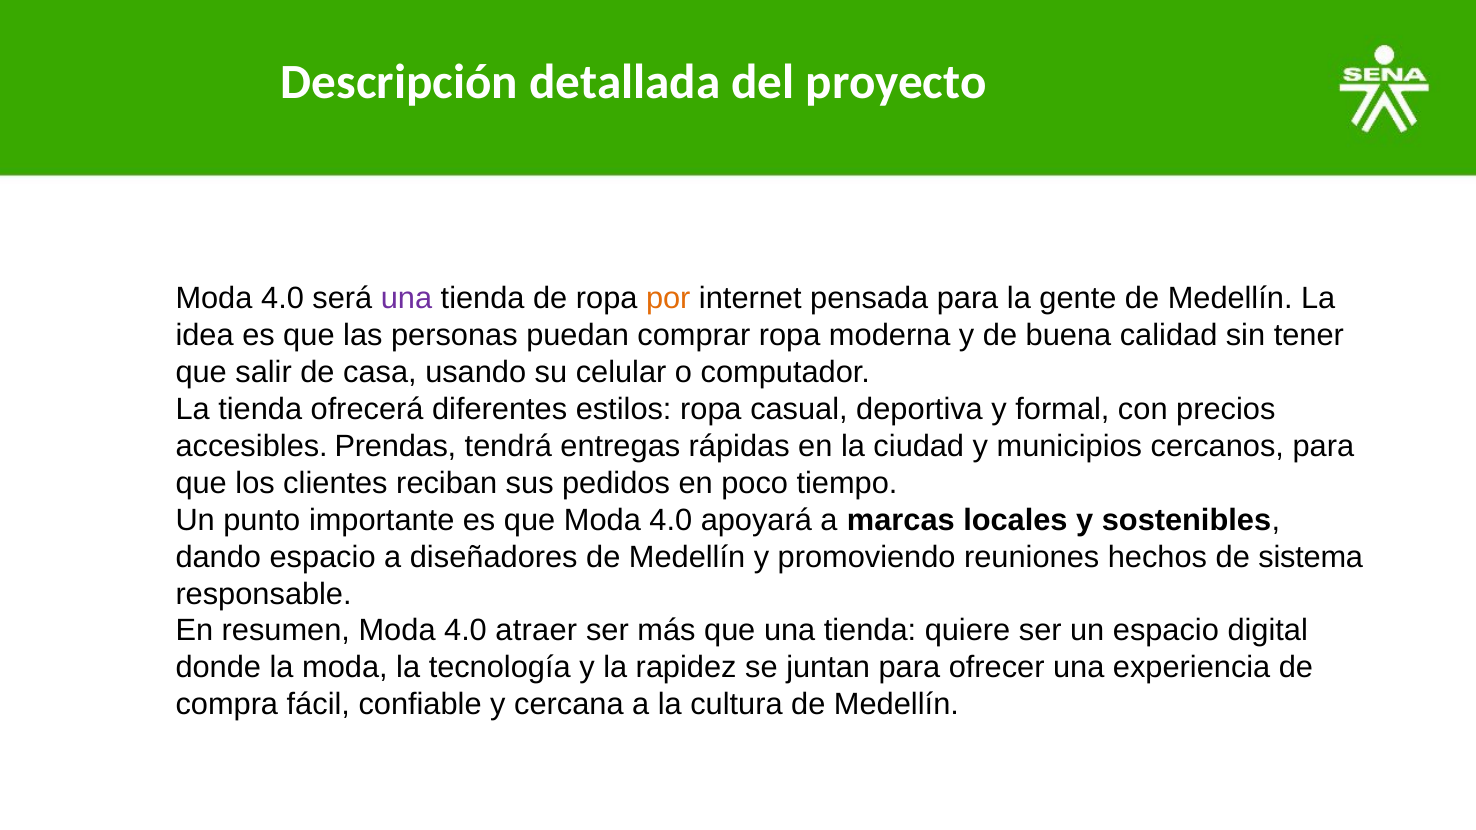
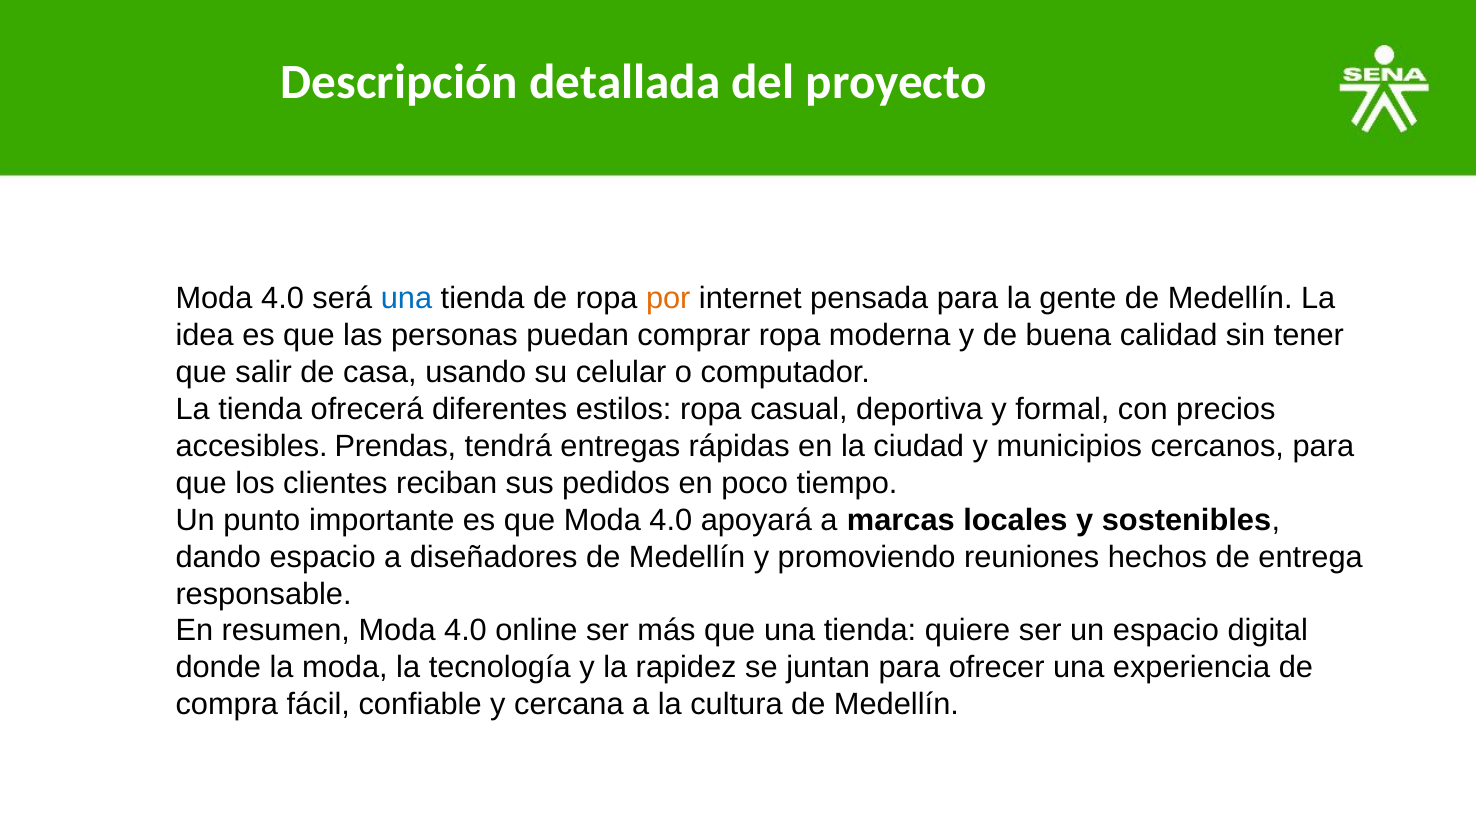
una at (406, 299) colour: purple -> blue
sistema: sistema -> entrega
atraer: atraer -> online
